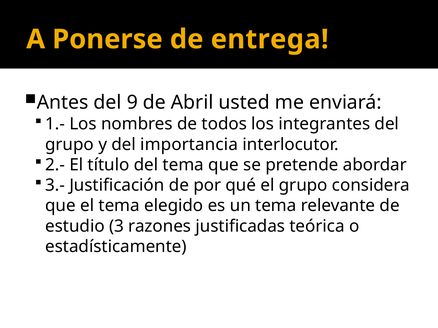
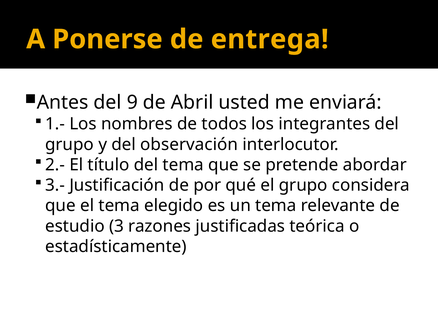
importancia: importancia -> observación
